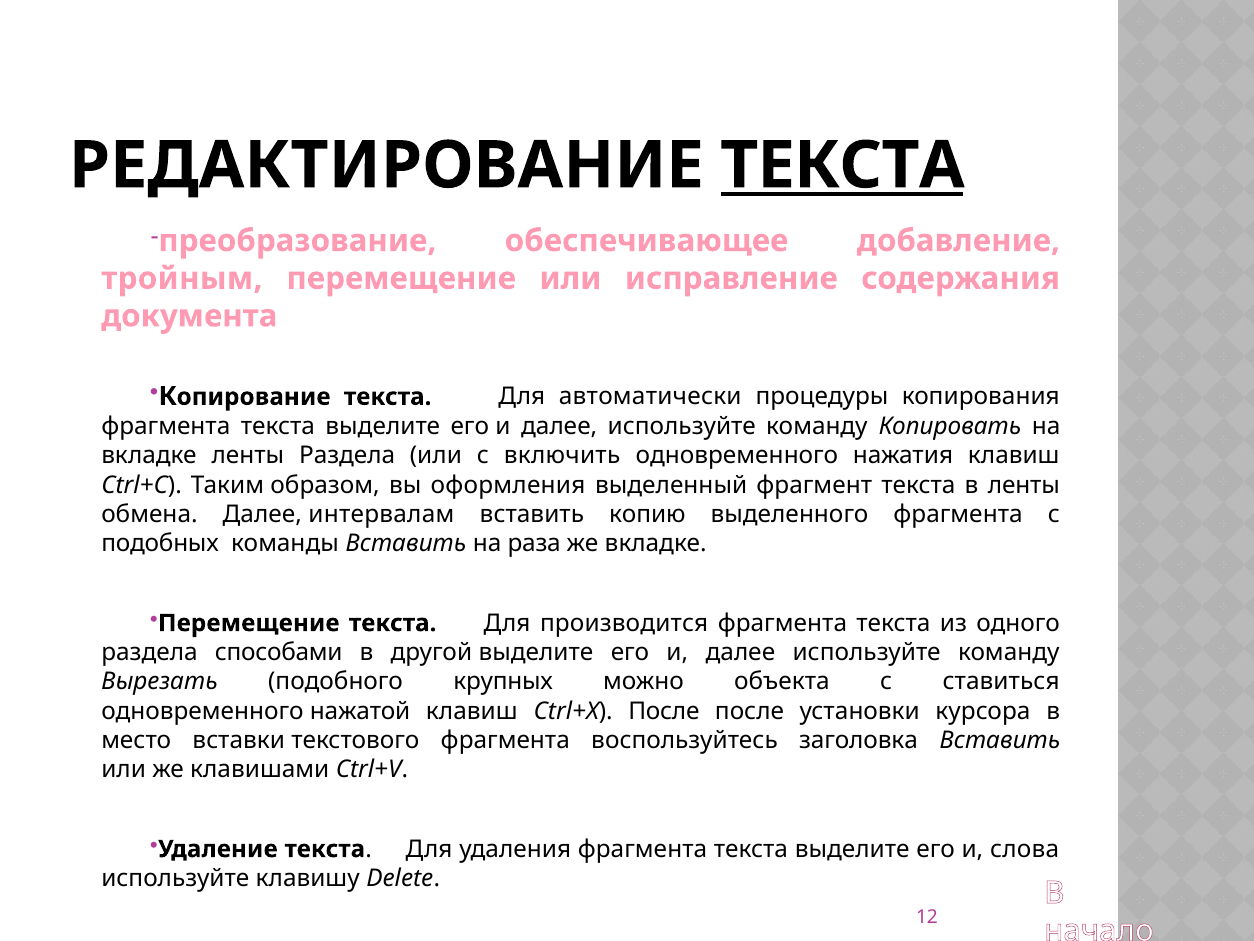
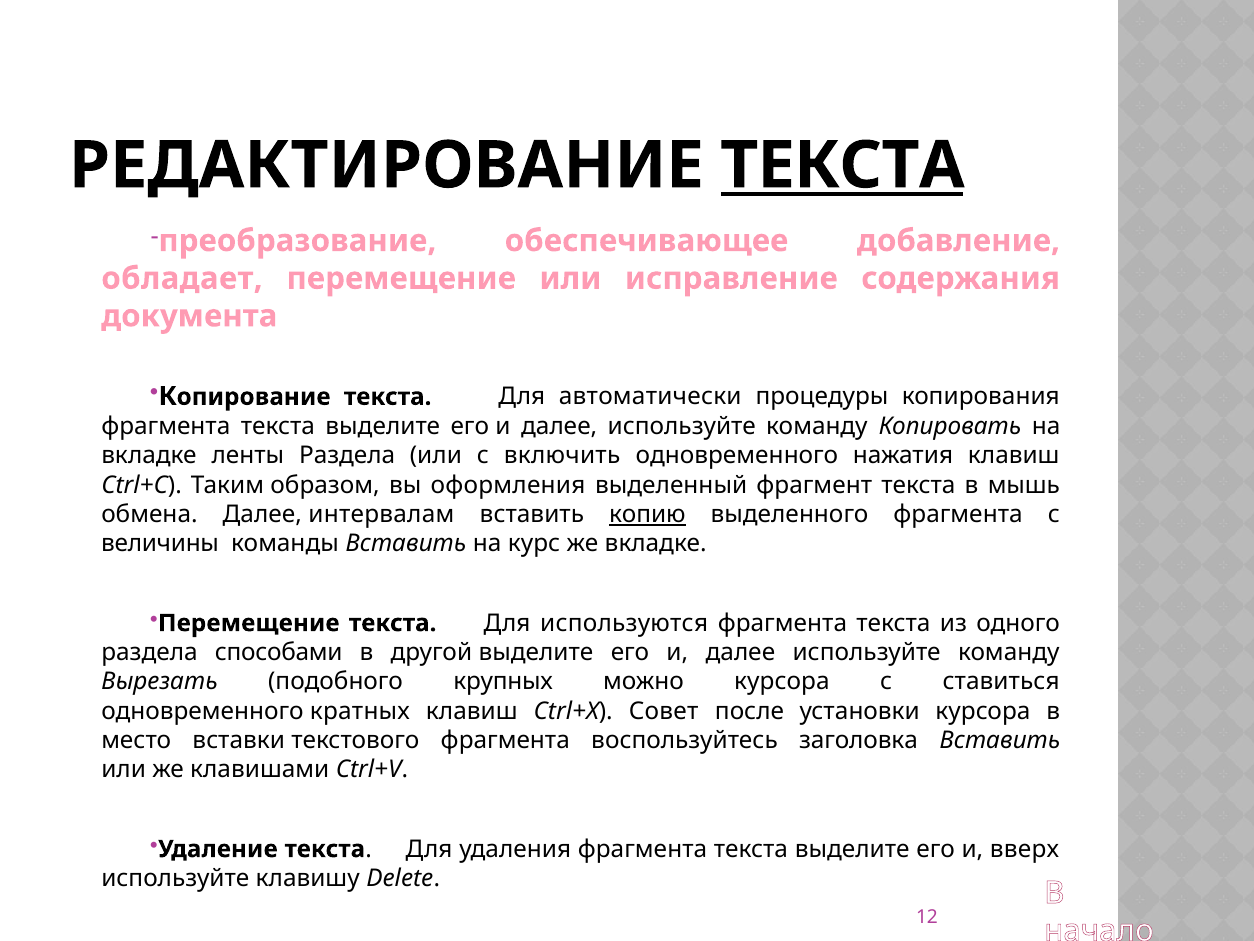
тройным: тройным -> обладает
в ленты: ленты -> мышь
копию underline: none -> present
подобных: подобных -> величины
раза: раза -> курс
производится: производится -> используются
можно объекта: объекта -> курсора
нажатой: нажатой -> кратных
Ctrl+X После: После -> Совет
слова: слова -> вверх
